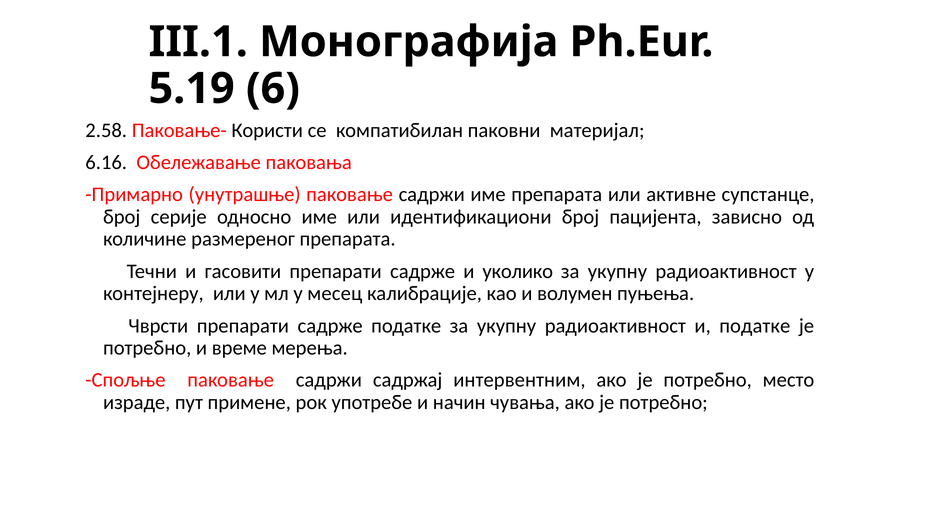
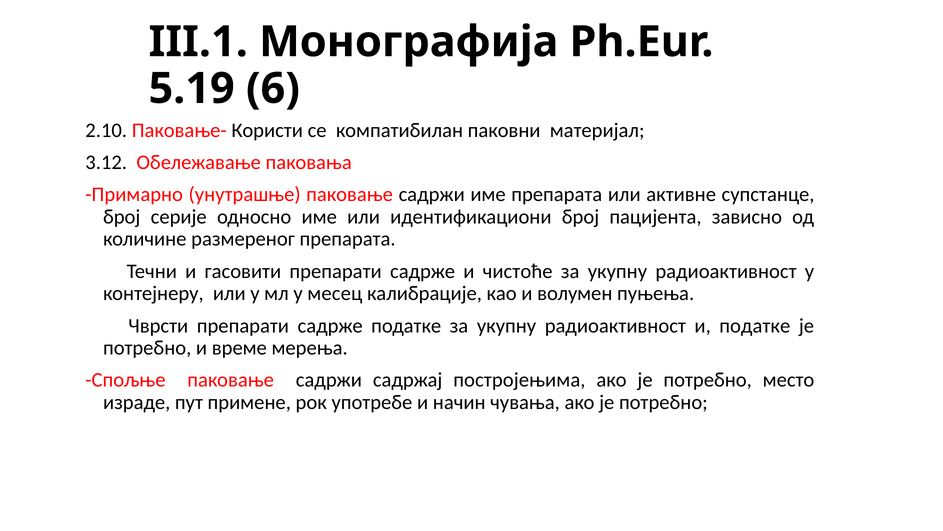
2.58: 2.58 -> 2.10
6.16: 6.16 -> 3.12
уколико: уколико -> чистоће
интервентним: интервентним -> постројењима
